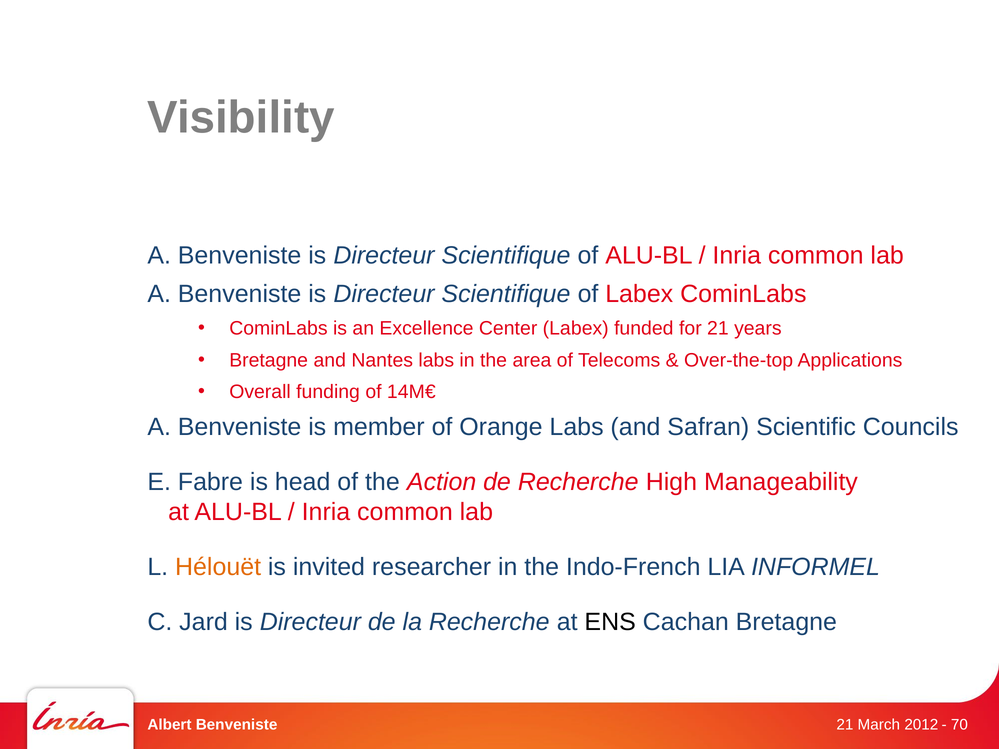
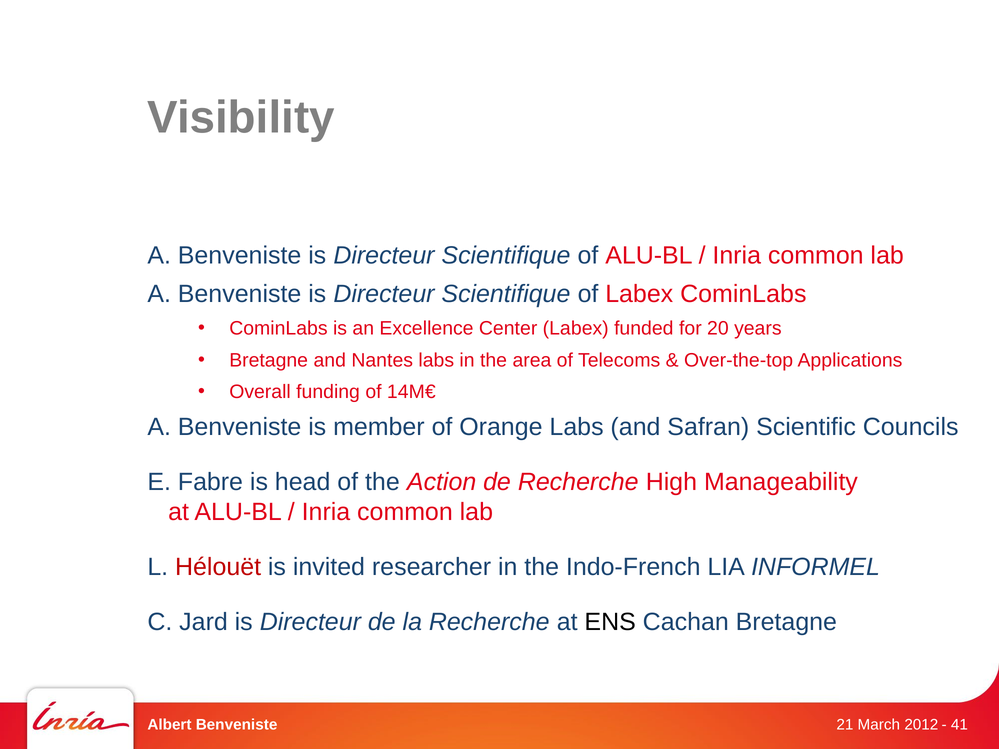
for 21: 21 -> 20
Hélouët colour: orange -> red
70: 70 -> 41
